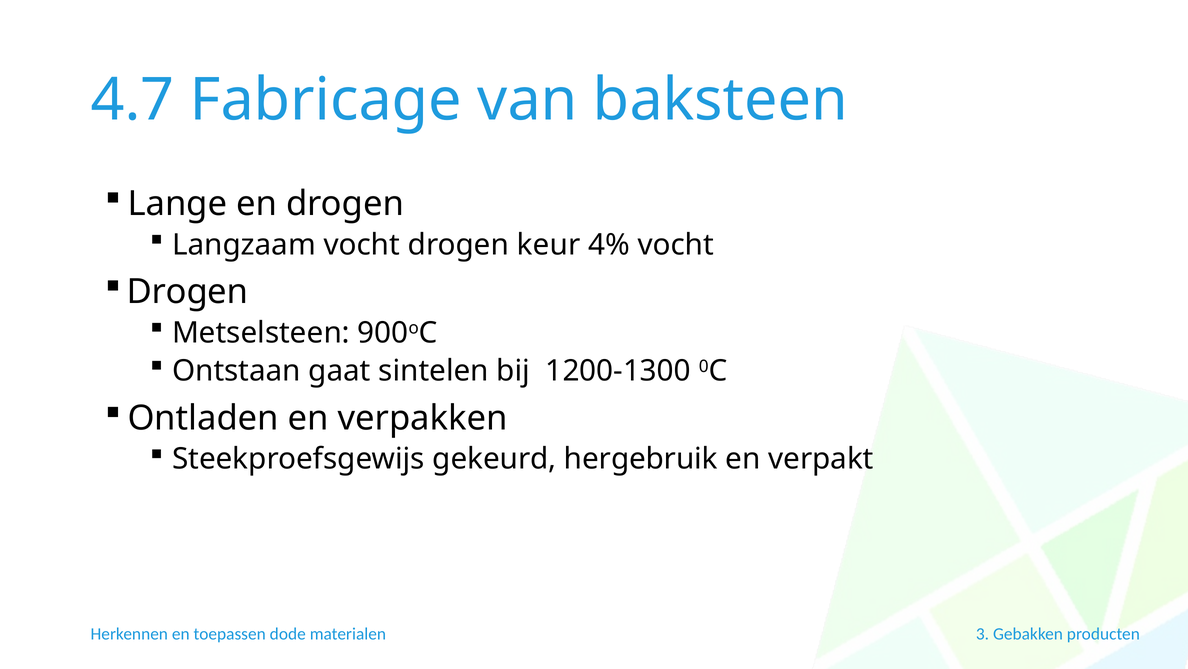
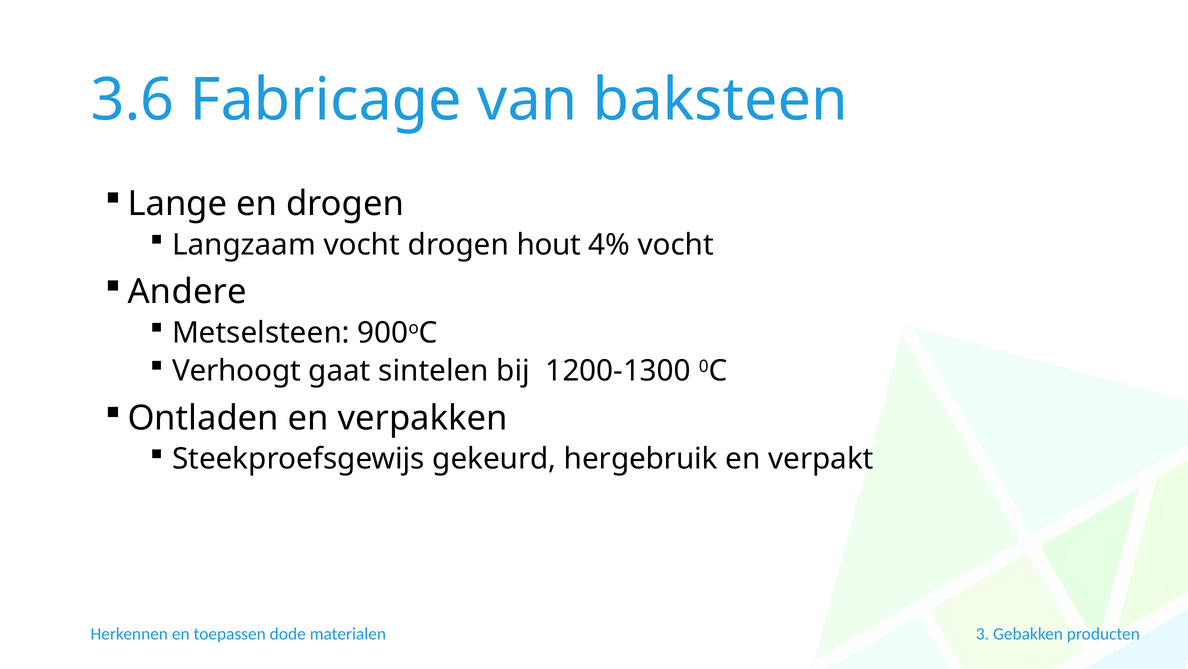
4.7: 4.7 -> 3.6
keur: keur -> hout
Drogen at (188, 291): Drogen -> Andere
Ontstaan: Ontstaan -> Verhoogt
